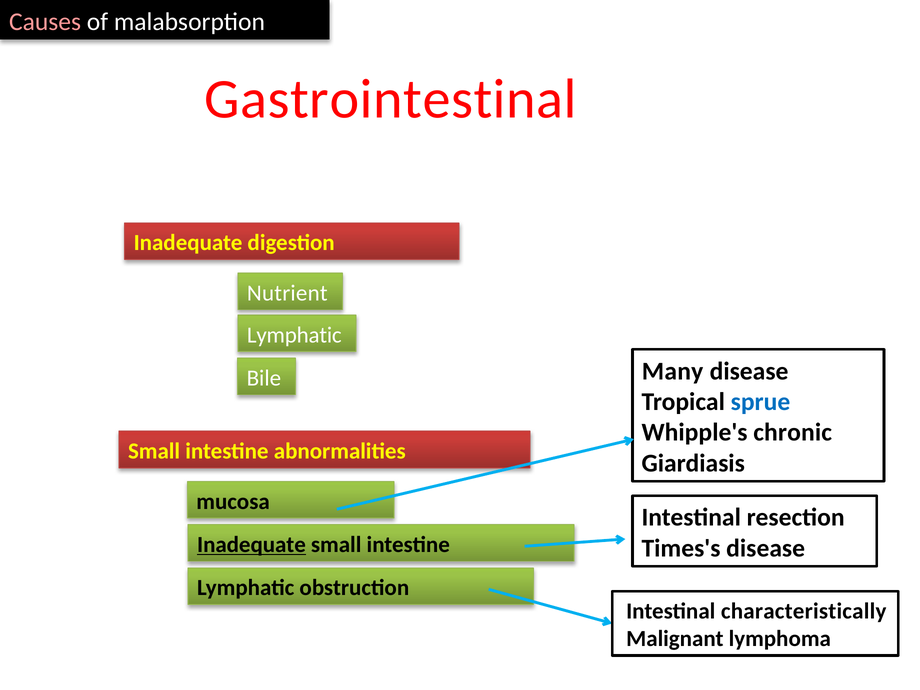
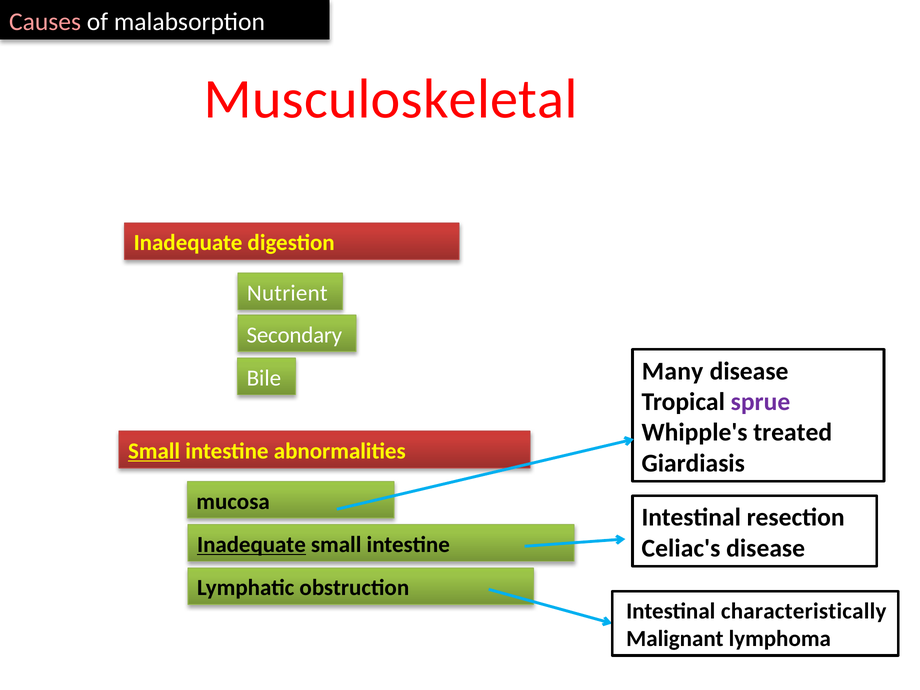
Gastrointestinal: Gastrointestinal -> Musculoskeletal
Lymphatic at (294, 335): Lymphatic -> Secondary
sprue colour: blue -> purple
chronic: chronic -> treated
Small at (154, 451) underline: none -> present
Times's: Times's -> Celiac's
